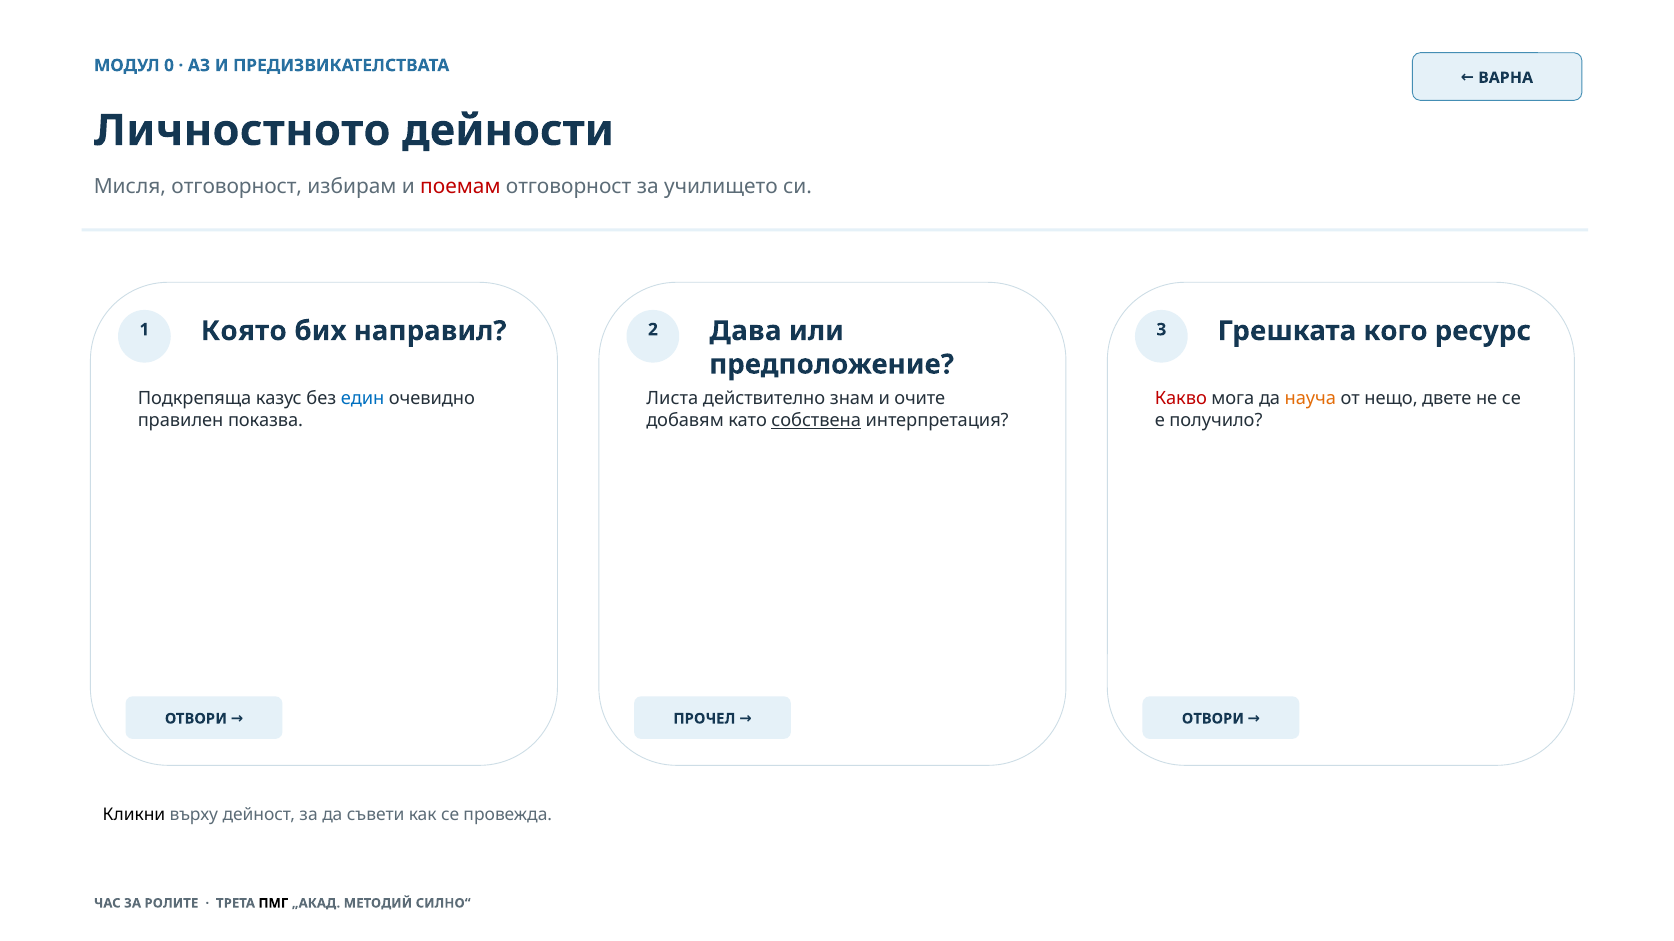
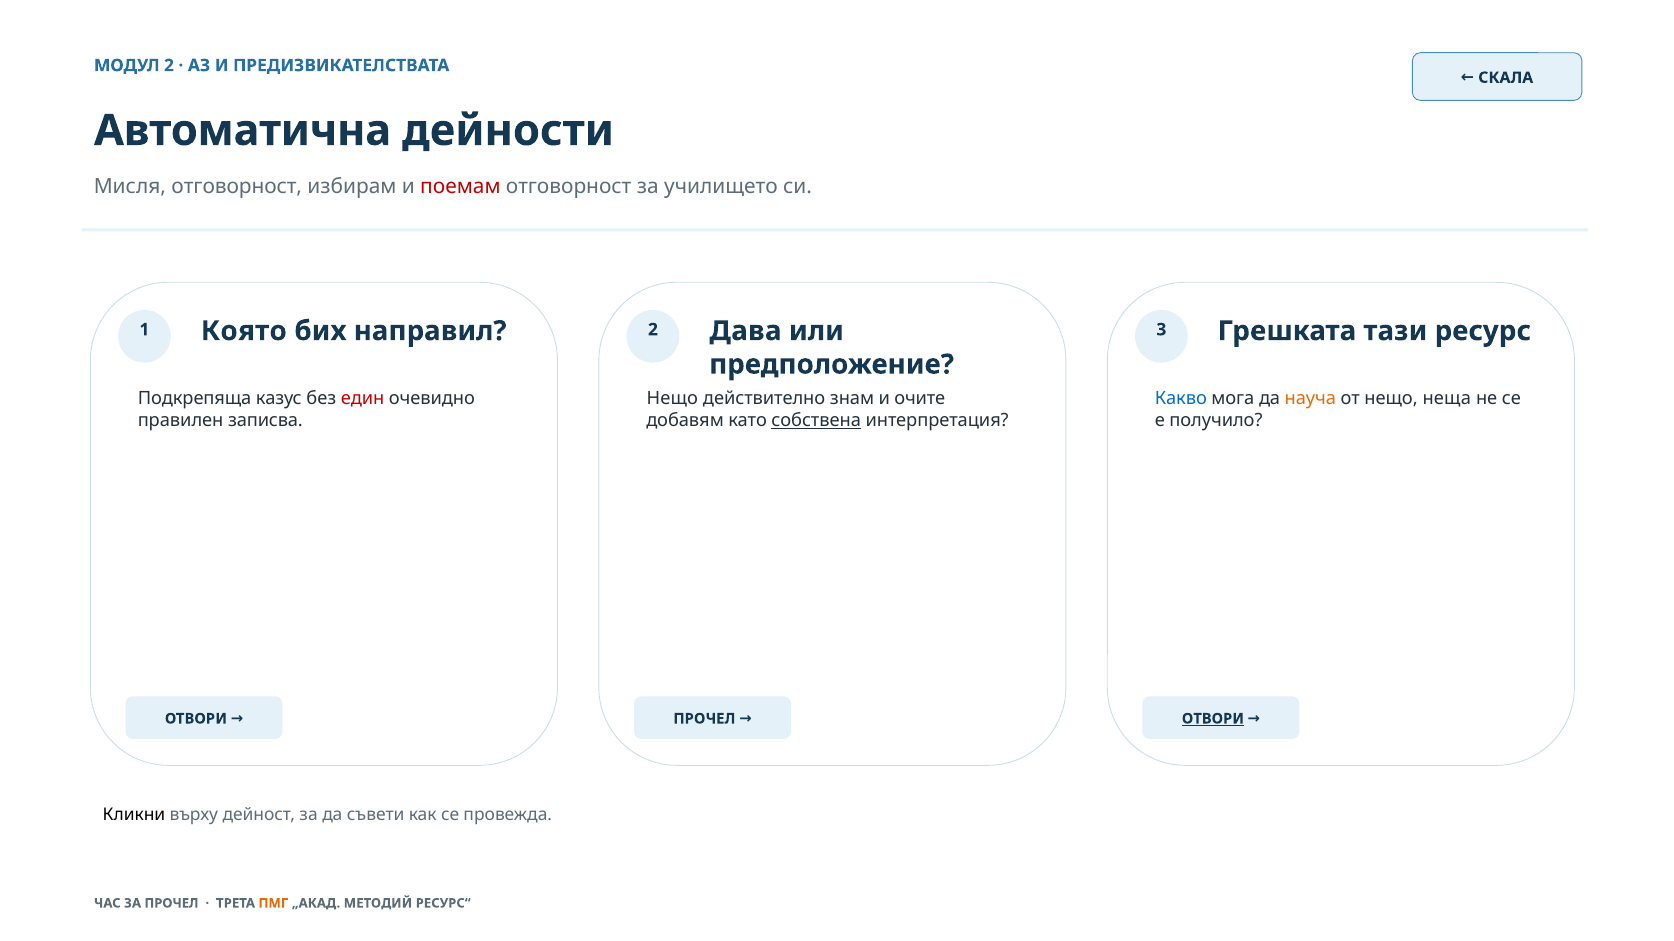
МОДУЛ 0: 0 -> 2
ВАРНА: ВАРНА -> СКАЛА
Личностното: Личностното -> Автоматична
кого: кого -> тази
един colour: blue -> red
Листа at (672, 399): Листа -> Нещо
Какво colour: red -> blue
двете: двете -> неща
показва: показва -> записва
ОТВОРИ at (1213, 719) underline: none -> present
ЗА РОЛИТЕ: РОЛИТЕ -> ПРОЧЕЛ
ПМГ colour: black -> orange
СИЛНО“: СИЛНО“ -> РЕСУРС“
